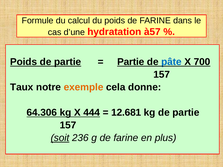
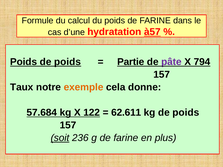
à57 underline: none -> present
Poids de partie: partie -> poids
pâte colour: blue -> purple
700: 700 -> 794
64.306: 64.306 -> 57.684
444: 444 -> 122
12.681: 12.681 -> 62.611
kg de partie: partie -> poids
